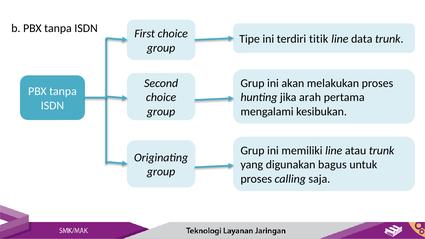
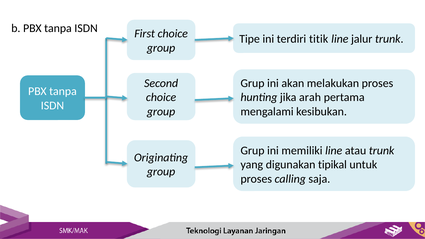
data: data -> jalur
bagus: bagus -> tipikal
